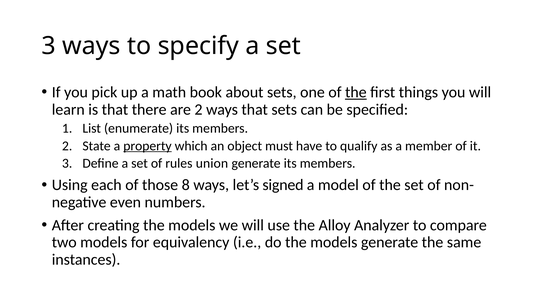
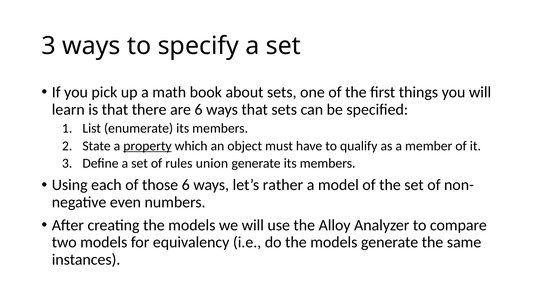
the at (356, 92) underline: present -> none
are 2: 2 -> 6
those 8: 8 -> 6
signed: signed -> rather
